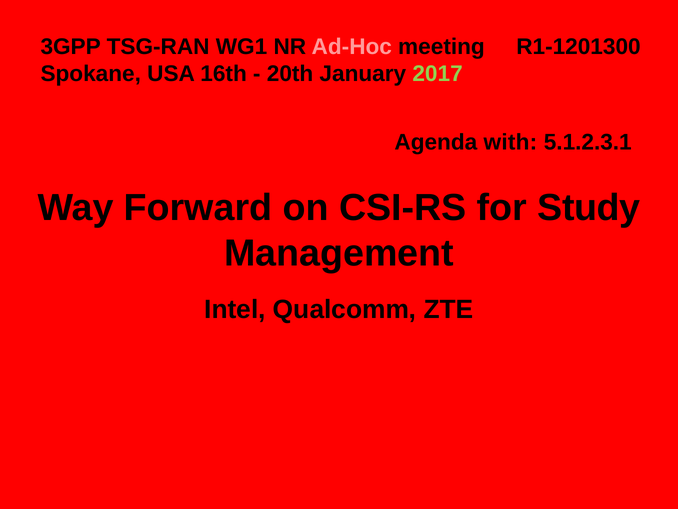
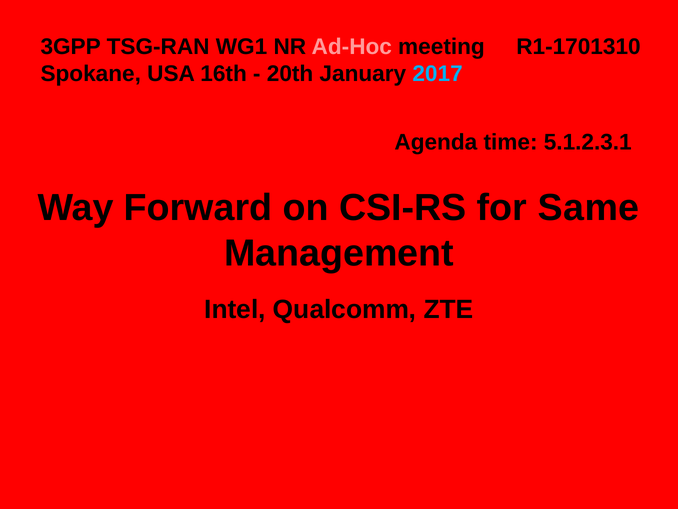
R1-1201300: R1-1201300 -> R1-1701310
2017 colour: light green -> light blue
with: with -> time
Study: Study -> Same
